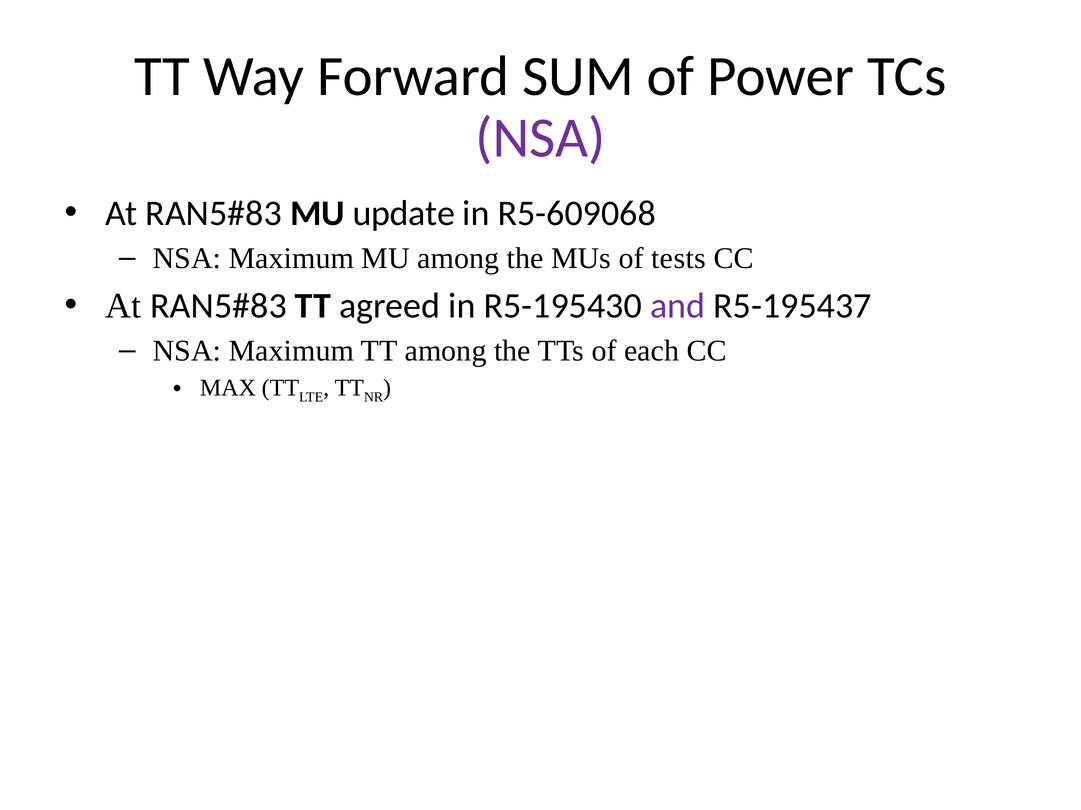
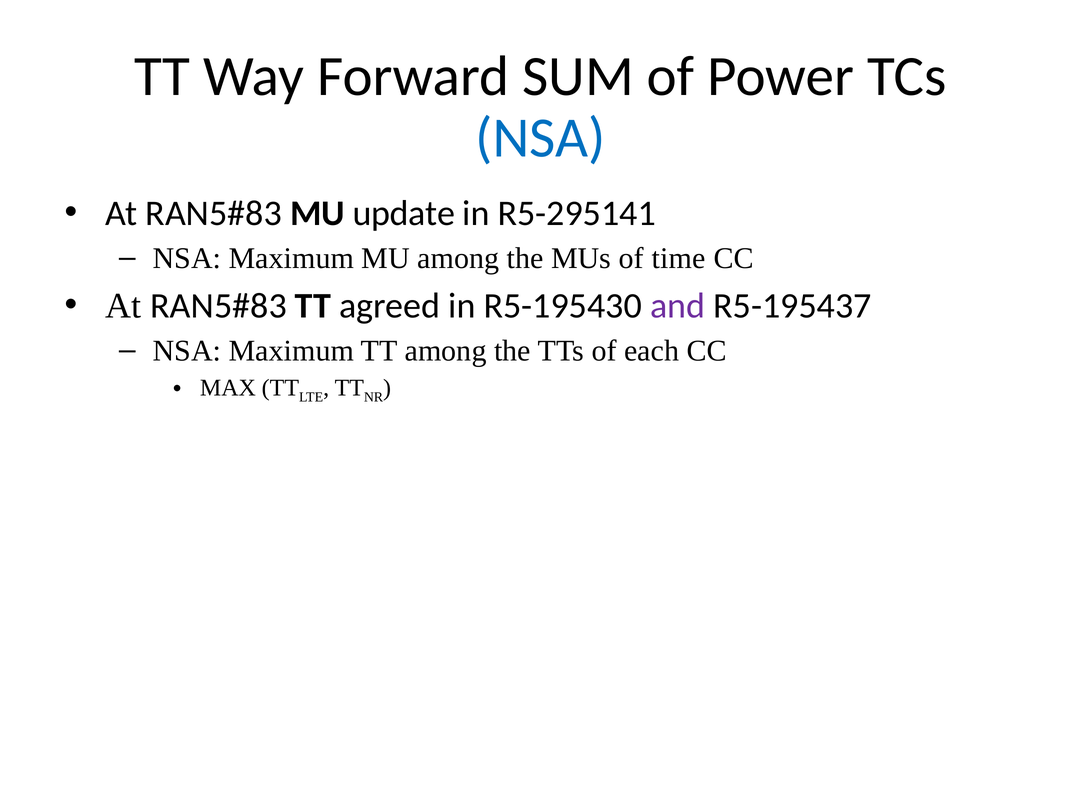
NSA at (541, 138) colour: purple -> blue
R5-609068: R5-609068 -> R5-295141
tests: tests -> time
